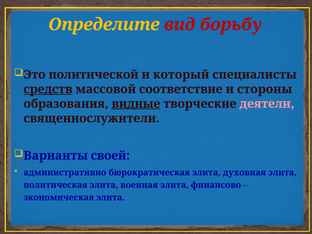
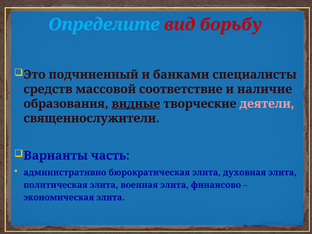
Определите colour: yellow -> light blue
политической: политической -> подчиненный
который: который -> банками
средств underline: present -> none
стороны: стороны -> наличие
своей: своей -> часть
